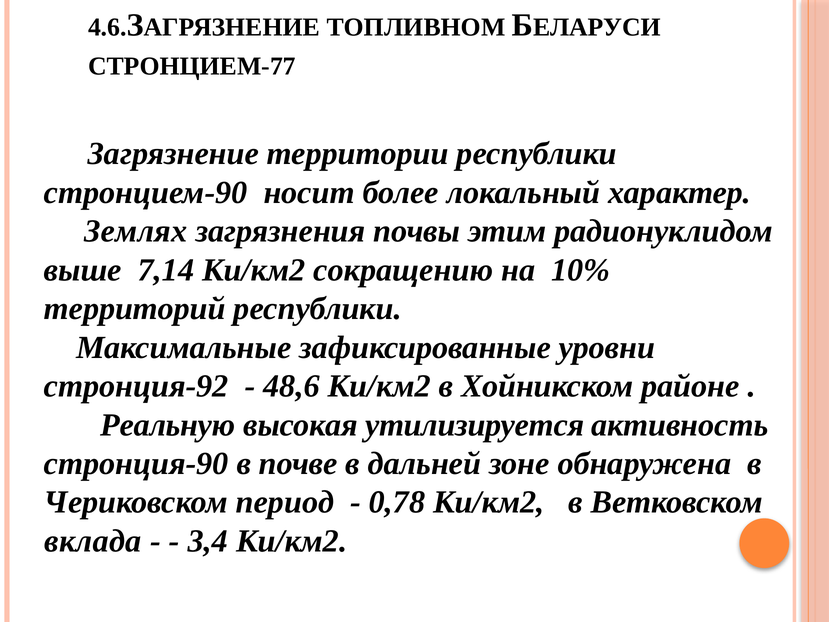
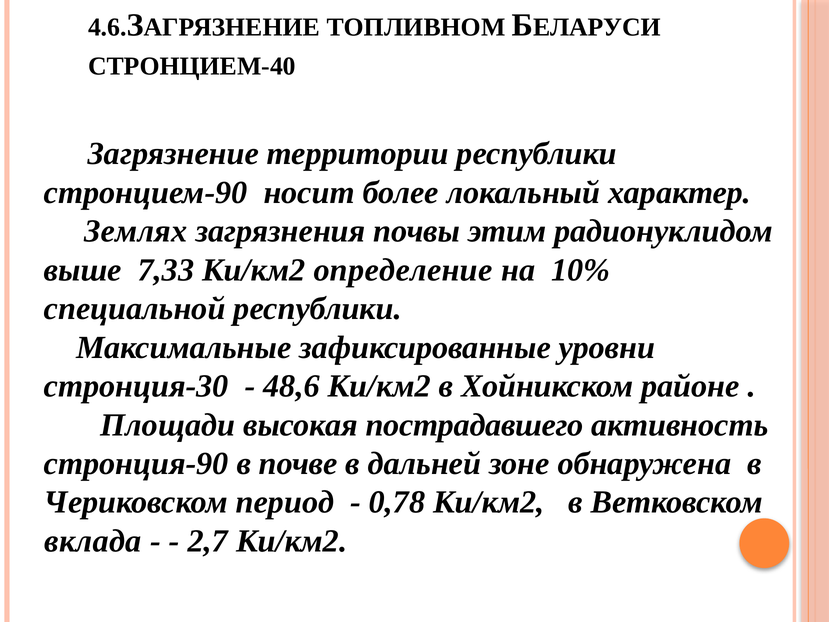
СТРОНЦИЕМ-77: СТРОНЦИЕМ-77 -> СТРОНЦИЕМ-40
7,14: 7,14 -> 7,33
сокращению: сокращению -> определение
территорий: территорий -> специальной
стронция-92: стронция-92 -> стронция-30
Реальную: Реальную -> Площади
утилизируется: утилизируется -> пострадавшего
3,4: 3,4 -> 2,7
